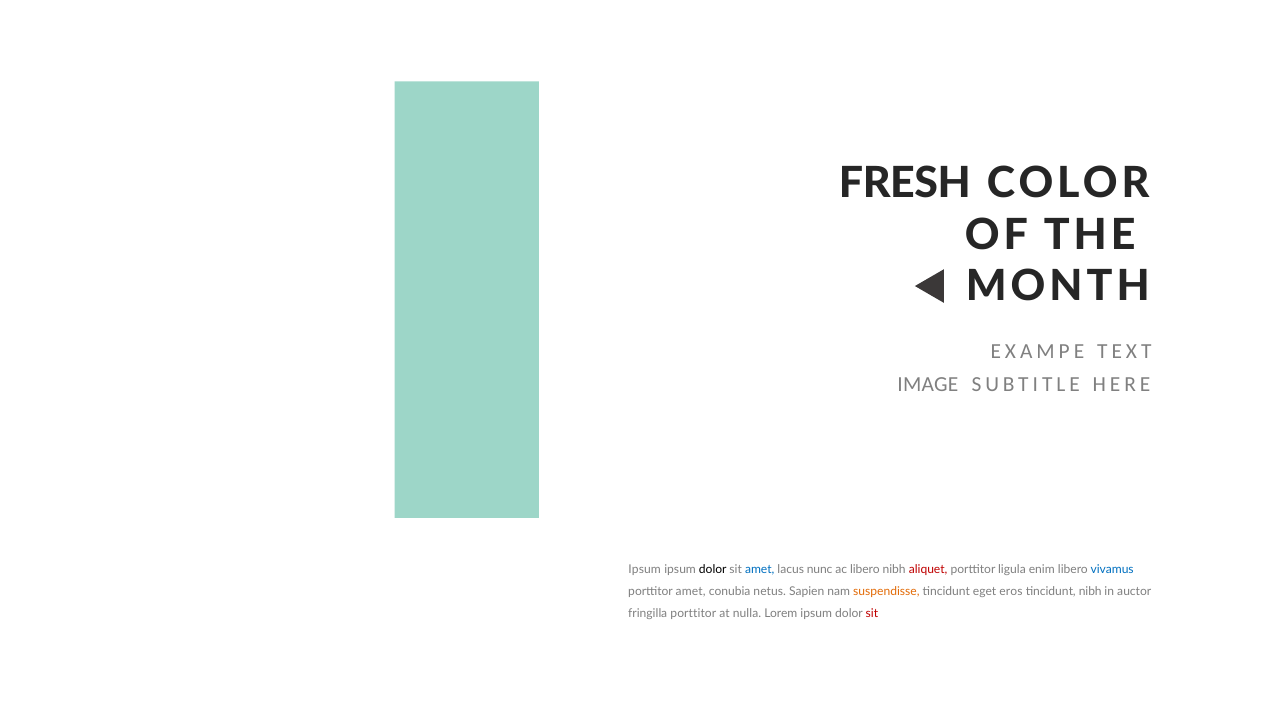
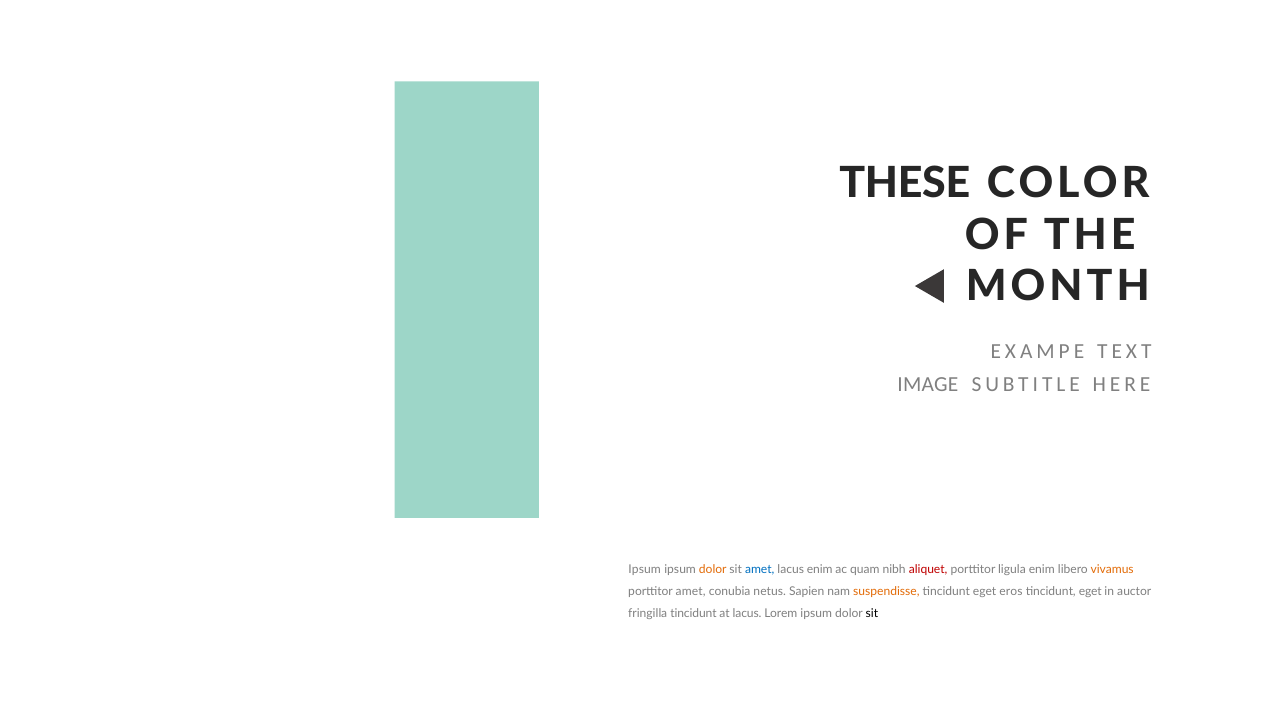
FRESH: FRESH -> THESE
dolor at (713, 570) colour: black -> orange
lacus nunc: nunc -> enim
ac libero: libero -> quam
vivamus colour: blue -> orange
nibh at (1090, 591): nibh -> eget
fringilla porttitor: porttitor -> tincidunt
at nulla: nulla -> lacus
sit at (872, 613) colour: red -> black
